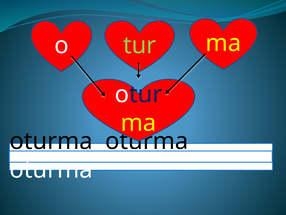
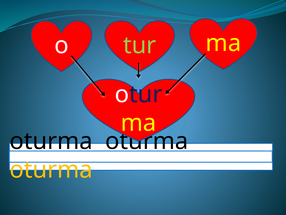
oturma at (51, 169) colour: white -> yellow
